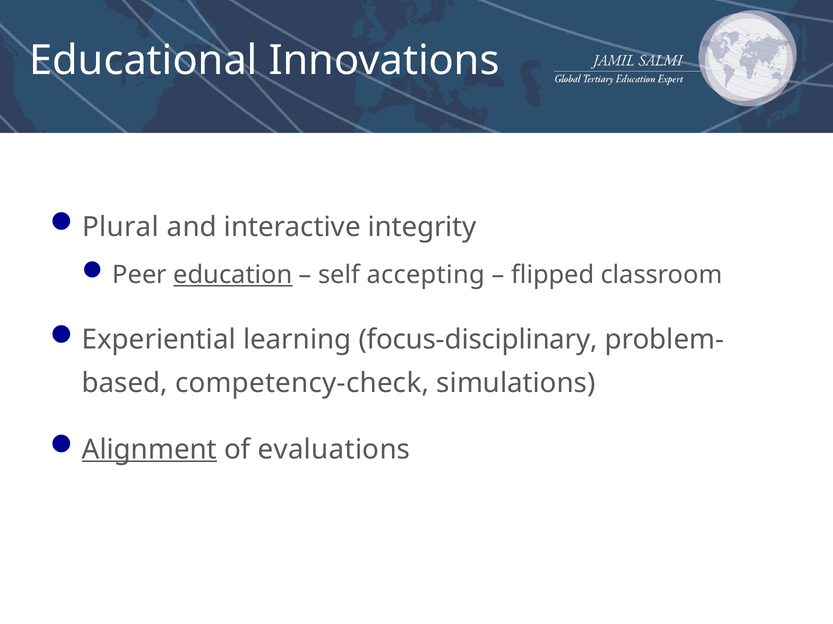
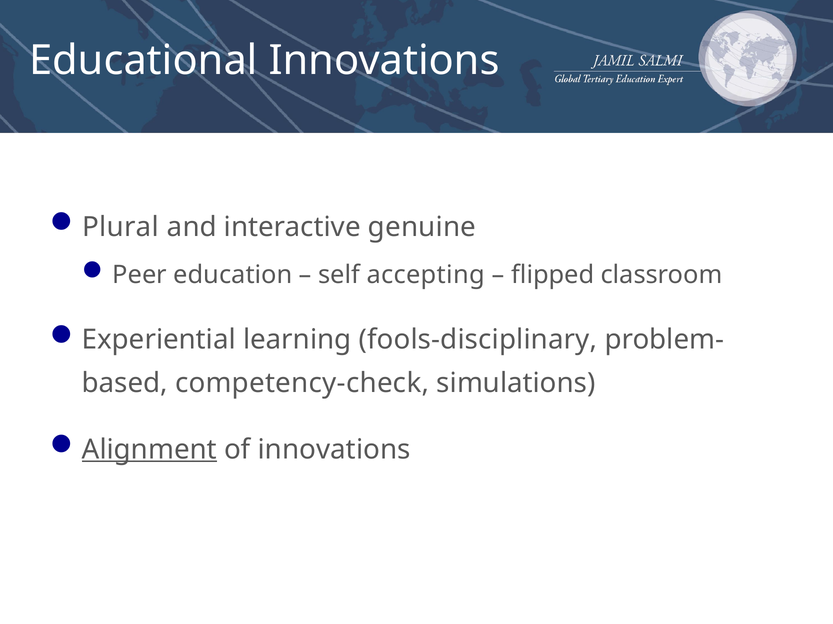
integrity: integrity -> genuine
education underline: present -> none
focus-disciplinary: focus-disciplinary -> fools-disciplinary
of evaluations: evaluations -> innovations
